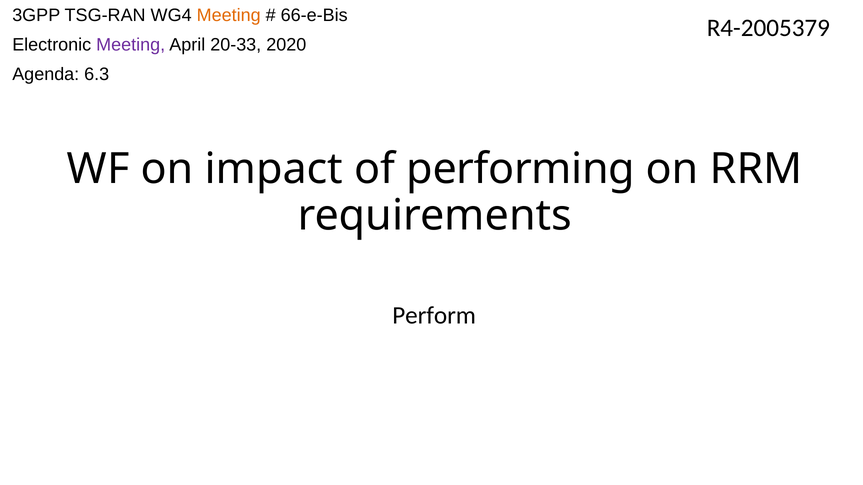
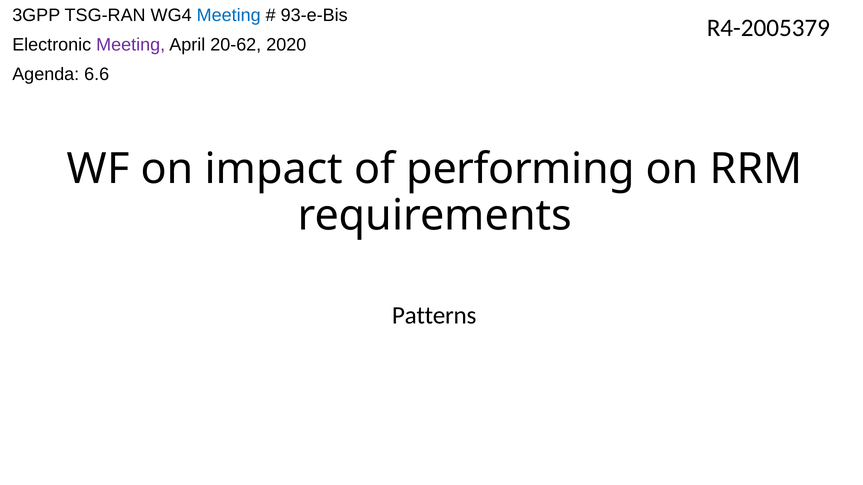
Meeting at (229, 15) colour: orange -> blue
66-e-Bis: 66-e-Bis -> 93-e-Bis
20-33: 20-33 -> 20-62
6.3: 6.3 -> 6.6
Perform: Perform -> Patterns
